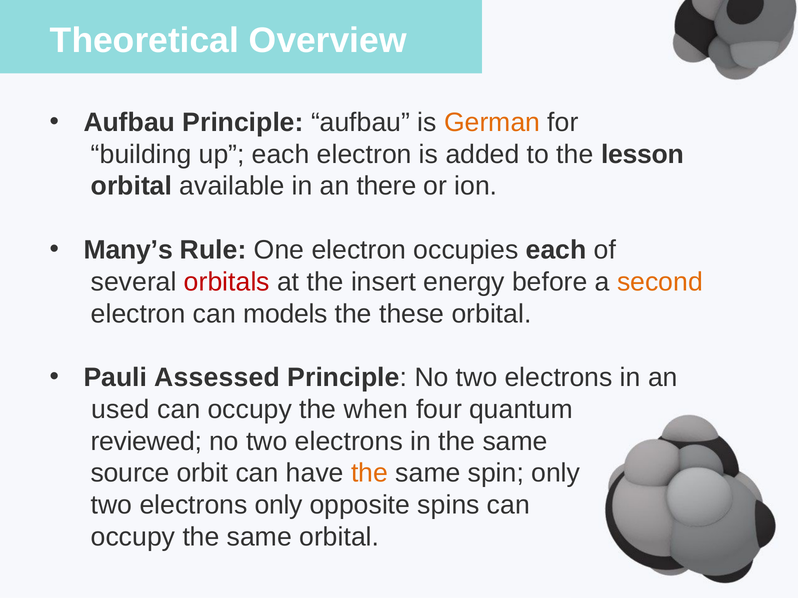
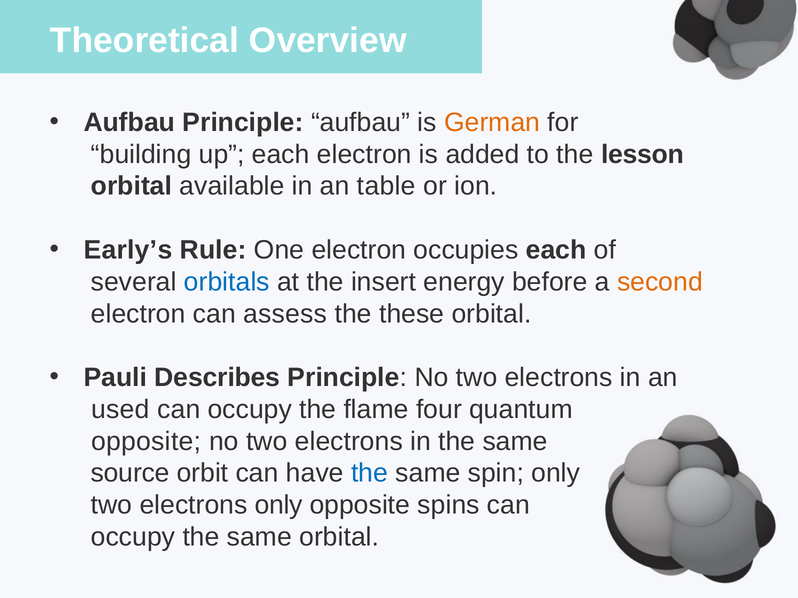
there: there -> table
Many’s: Many’s -> Early’s
orbitals colour: red -> blue
models: models -> assess
Assessed: Assessed -> Describes
when: when -> flame
reviewed at (146, 442): reviewed -> opposite
the at (370, 474) colour: orange -> blue
